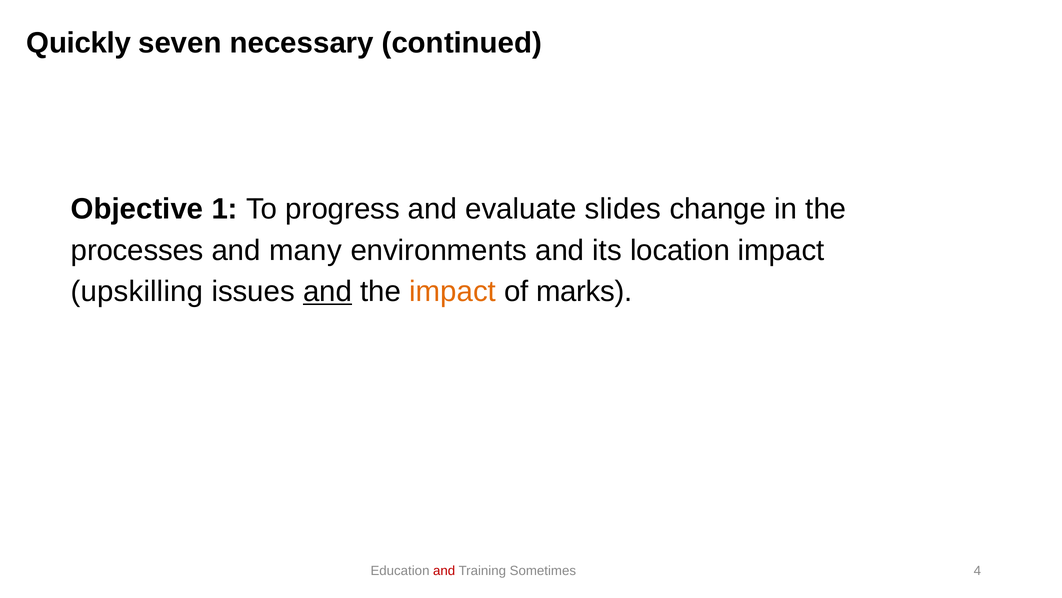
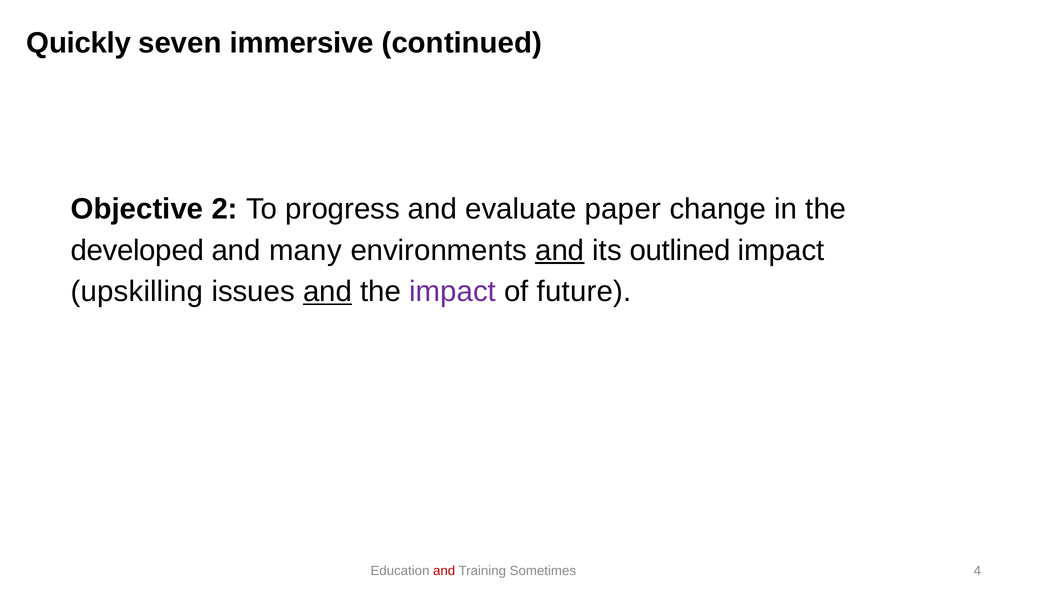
necessary: necessary -> immersive
1: 1 -> 2
slides: slides -> paper
processes: processes -> developed
and at (560, 250) underline: none -> present
location: location -> outlined
impact at (453, 291) colour: orange -> purple
marks: marks -> future
